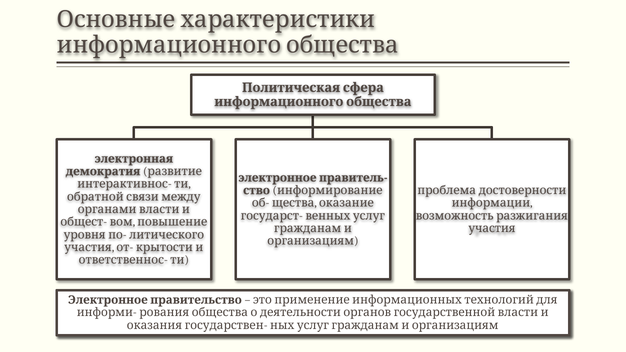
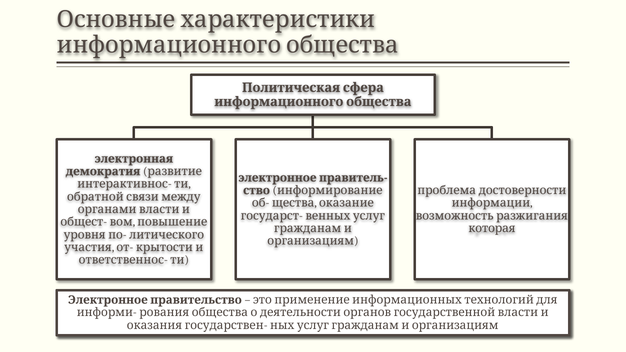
участия at (492, 228): участия -> которая
